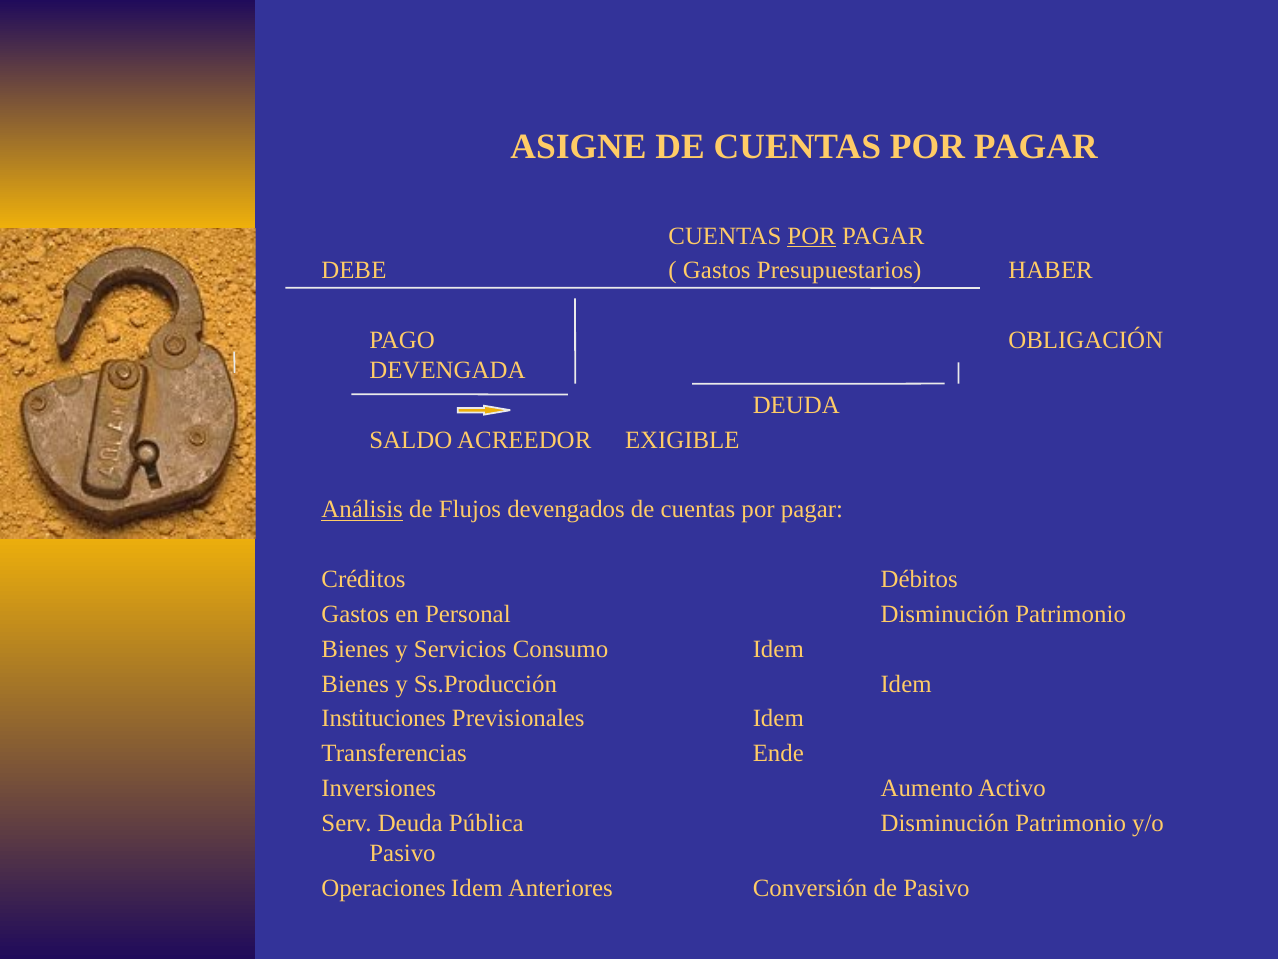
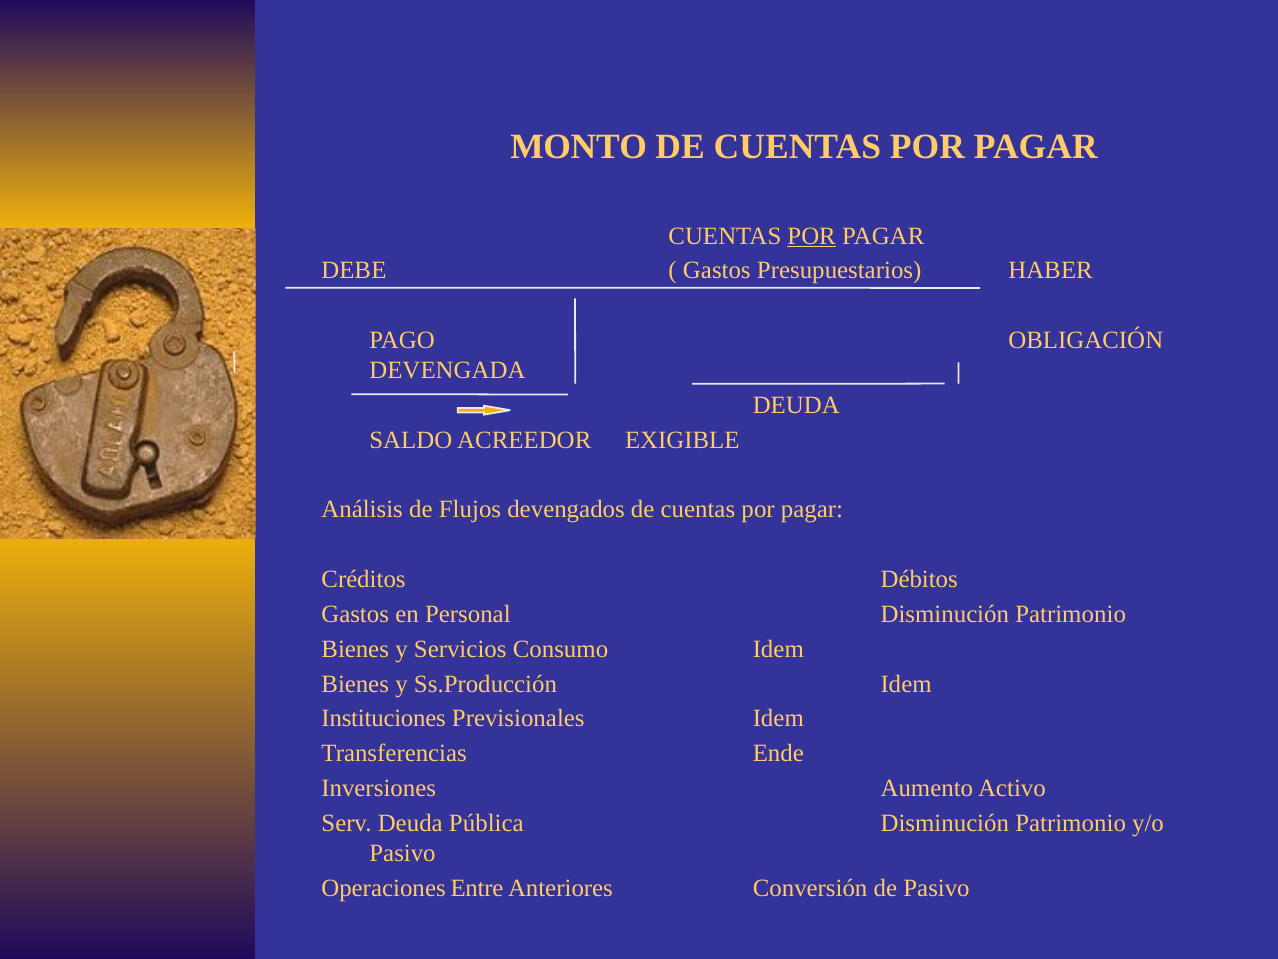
ASIGNE: ASIGNE -> MONTO
Análisis underline: present -> none
Operaciones Idem: Idem -> Entre
